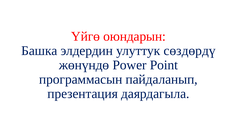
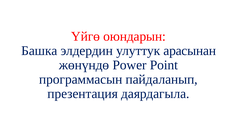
сөздөрдү: сөздөрдү -> арасынан
